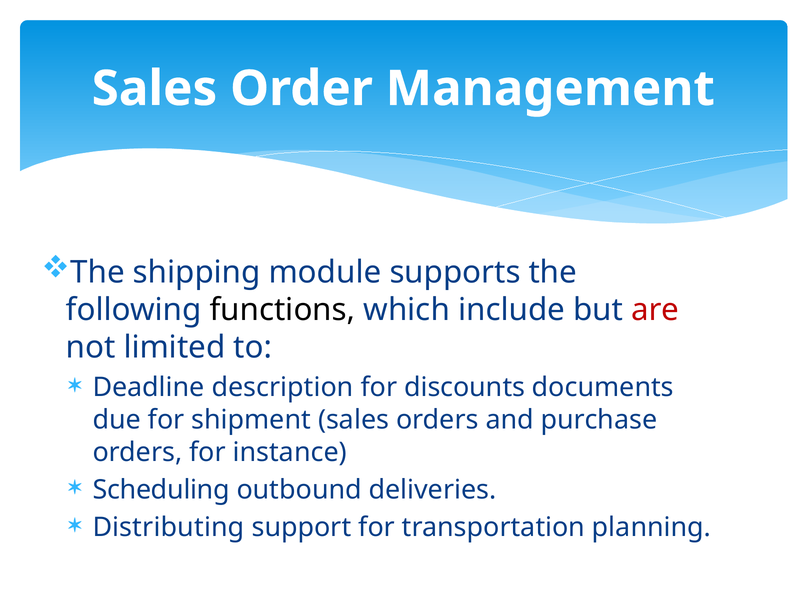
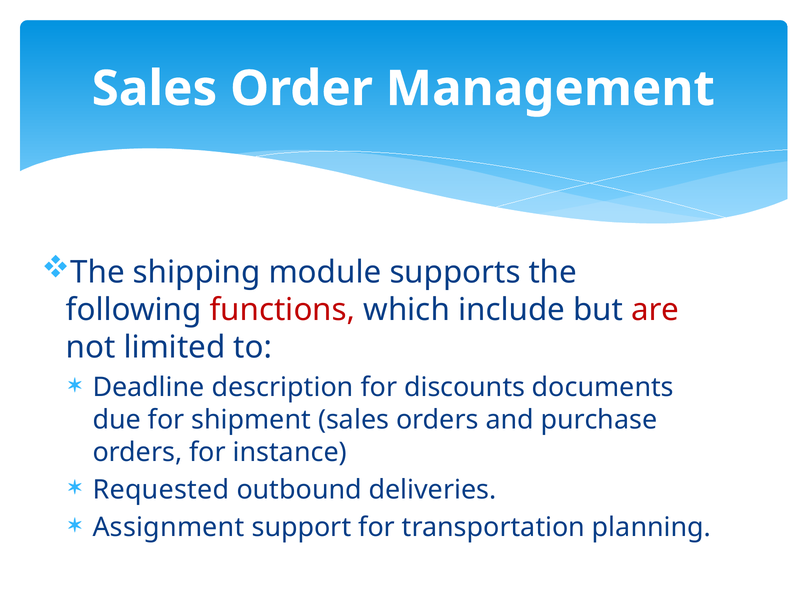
functions colour: black -> red
Scheduling: Scheduling -> Requested
Distributing: Distributing -> Assignment
